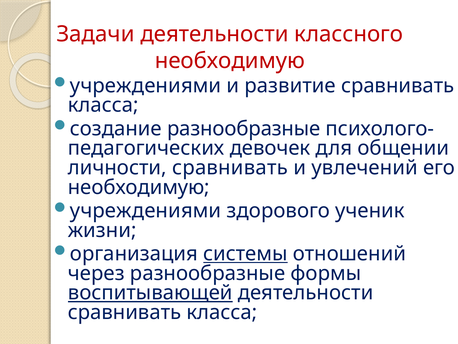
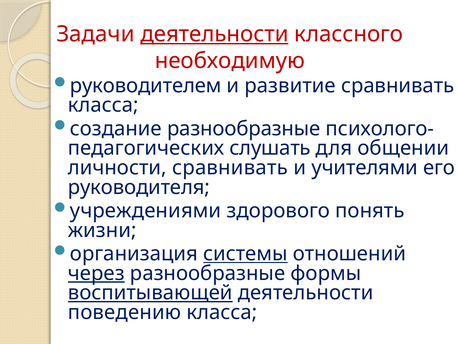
деятельности at (214, 34) underline: none -> present
учреждениями at (146, 86): учреждениями -> руководителем
девочек: девочек -> слушать
увлечений: увлечений -> учителями
необходимую at (139, 187): необходимую -> руководителя
ученик: ученик -> понять
через underline: none -> present
сравнивать at (125, 312): сравнивать -> поведению
